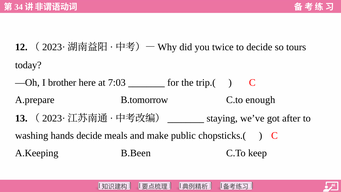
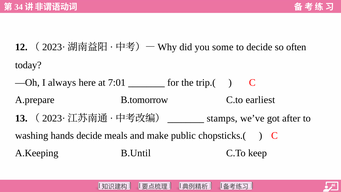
twice: twice -> some
tours: tours -> often
brother: brother -> always
7:03: 7:03 -> 7:01
enough: enough -> earliest
staying: staying -> stamps
B.Been: B.Been -> B.Until
